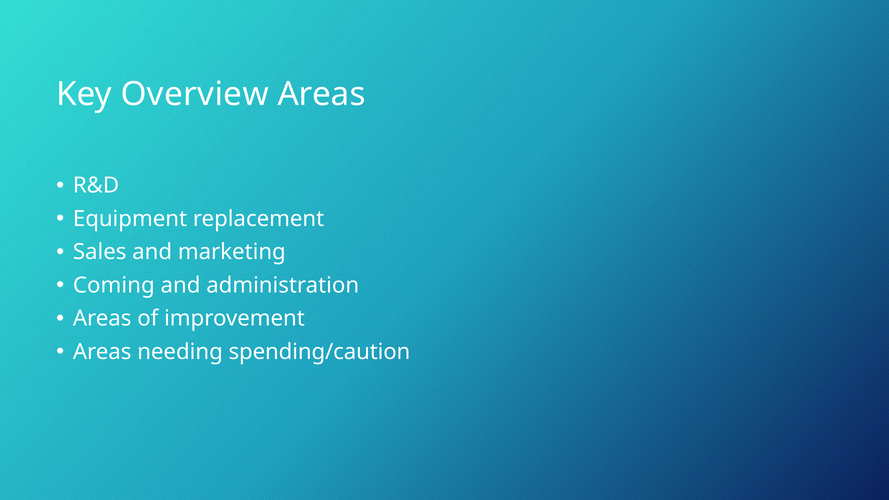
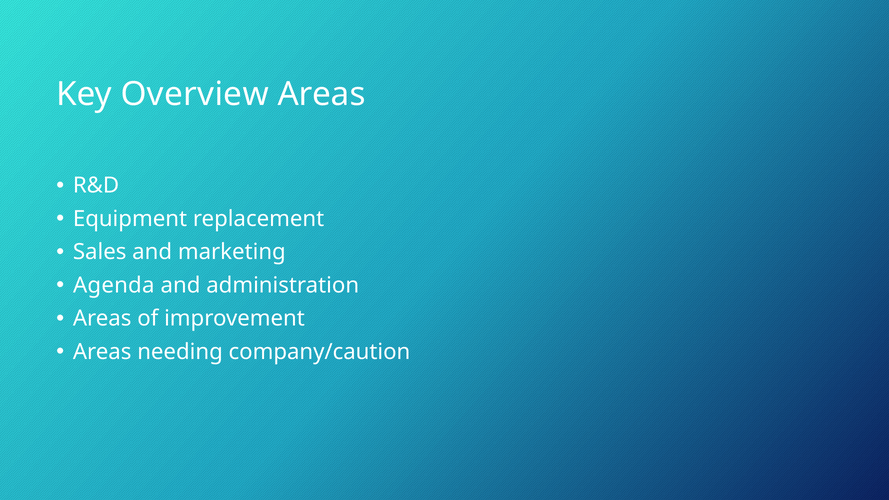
Coming: Coming -> Agenda
spending/caution: spending/caution -> company/caution
